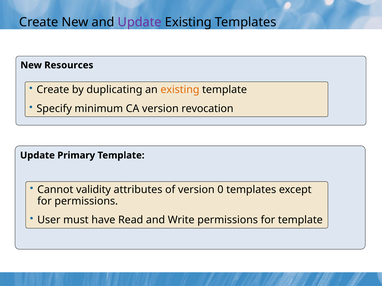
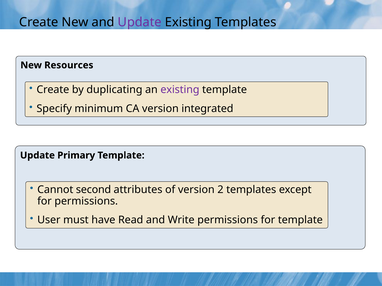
existing at (180, 90) colour: orange -> purple
revocation: revocation -> integrated
validity: validity -> second
0: 0 -> 2
